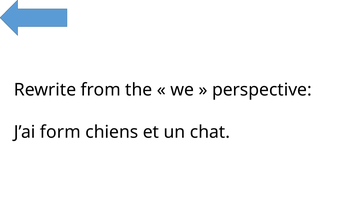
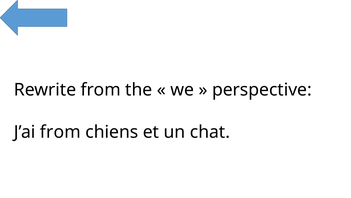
J’ai form: form -> from
